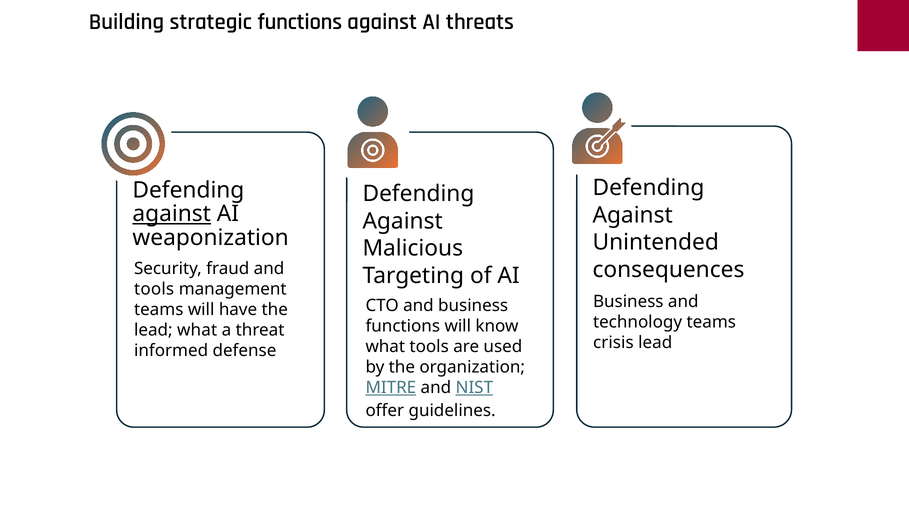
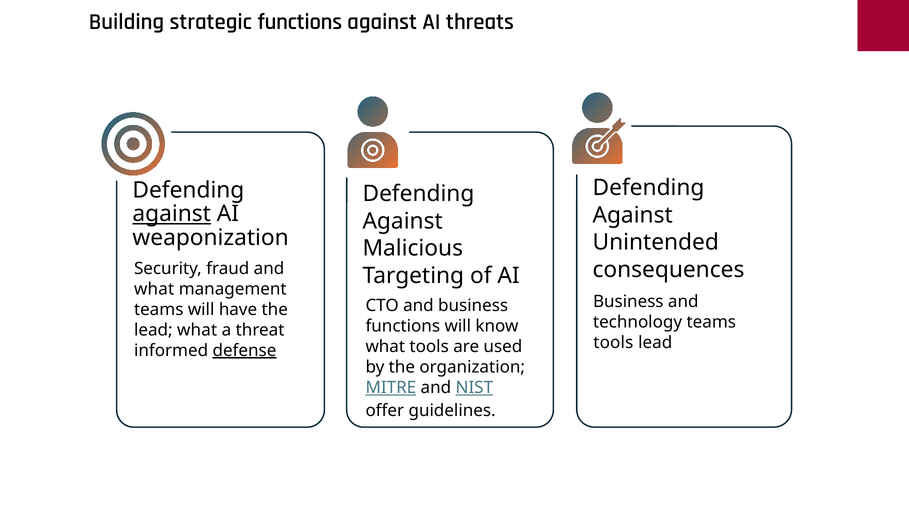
tools at (154, 289): tools -> what
crisis at (613, 343): crisis -> tools
defense underline: none -> present
